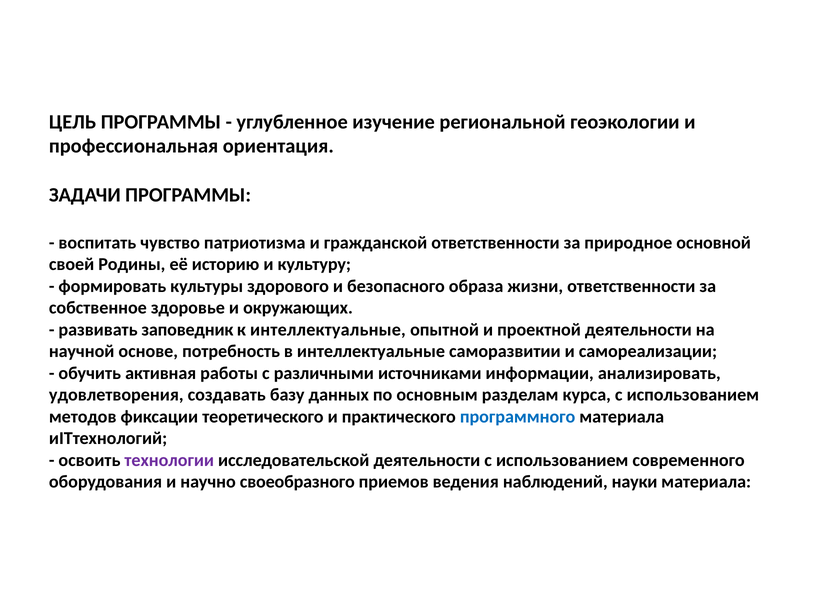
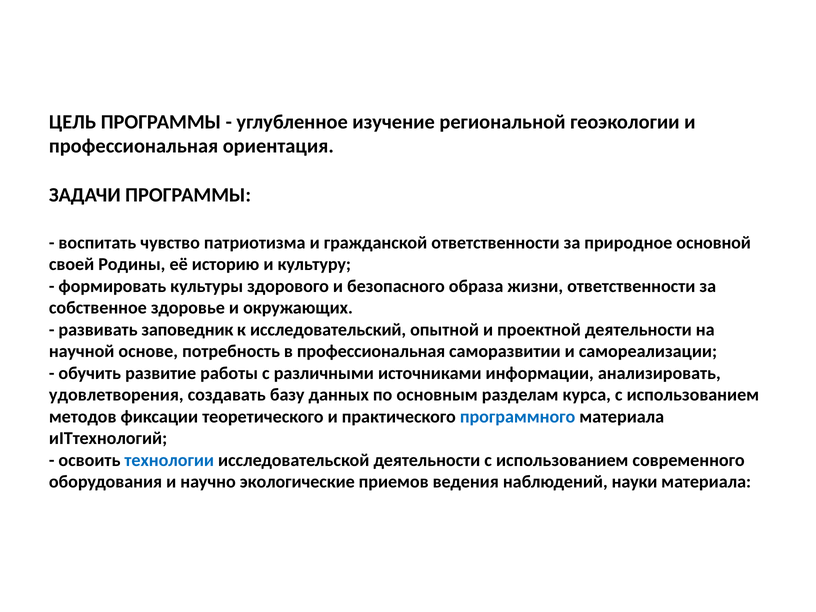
к интеллектуальные: интеллектуальные -> исследовательский
в интеллектуальные: интеллектуальные -> профессиональная
активная: активная -> развитие
технологии colour: purple -> blue
своеобразного: своеобразного -> экологические
